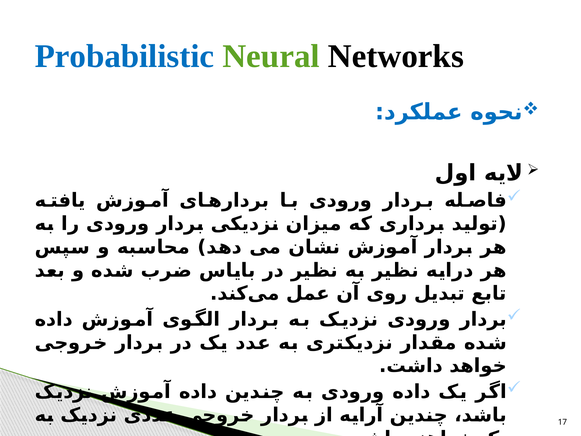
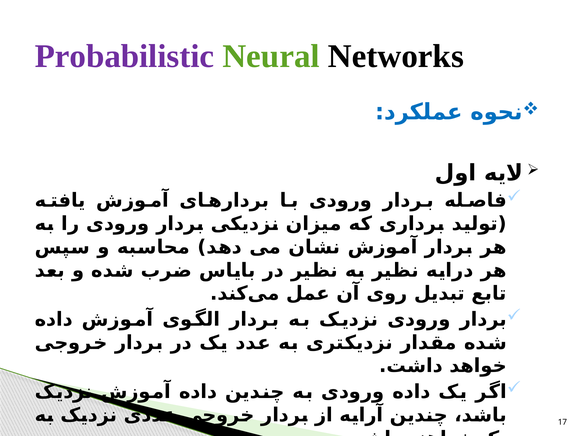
Probabilistic colour: blue -> purple
